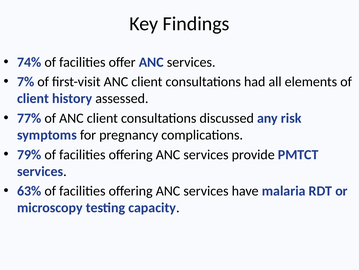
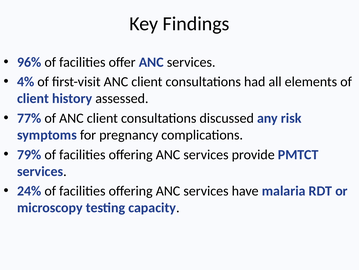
74%: 74% -> 96%
7%: 7% -> 4%
63%: 63% -> 24%
